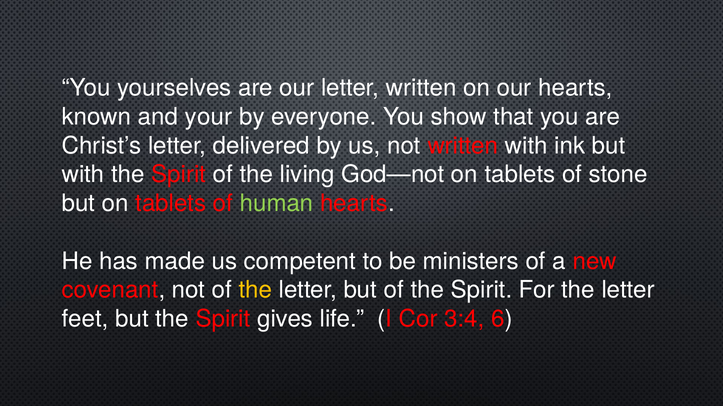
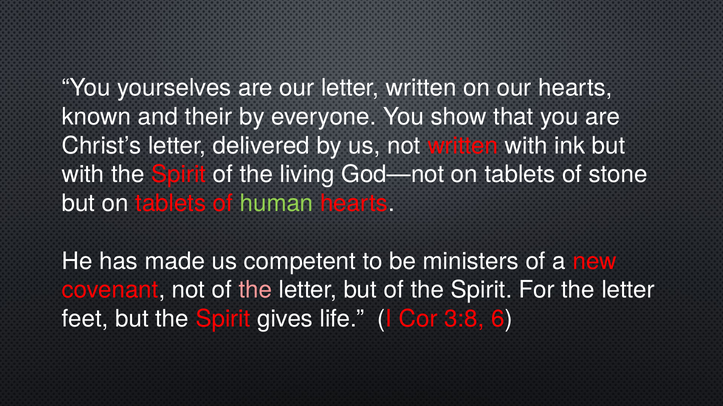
your: your -> their
the at (255, 290) colour: yellow -> pink
3:4: 3:4 -> 3:8
